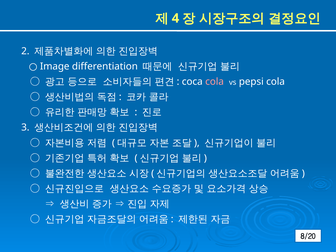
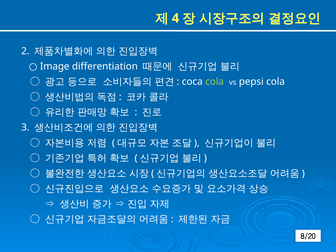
cola at (215, 82) colour: pink -> light green
